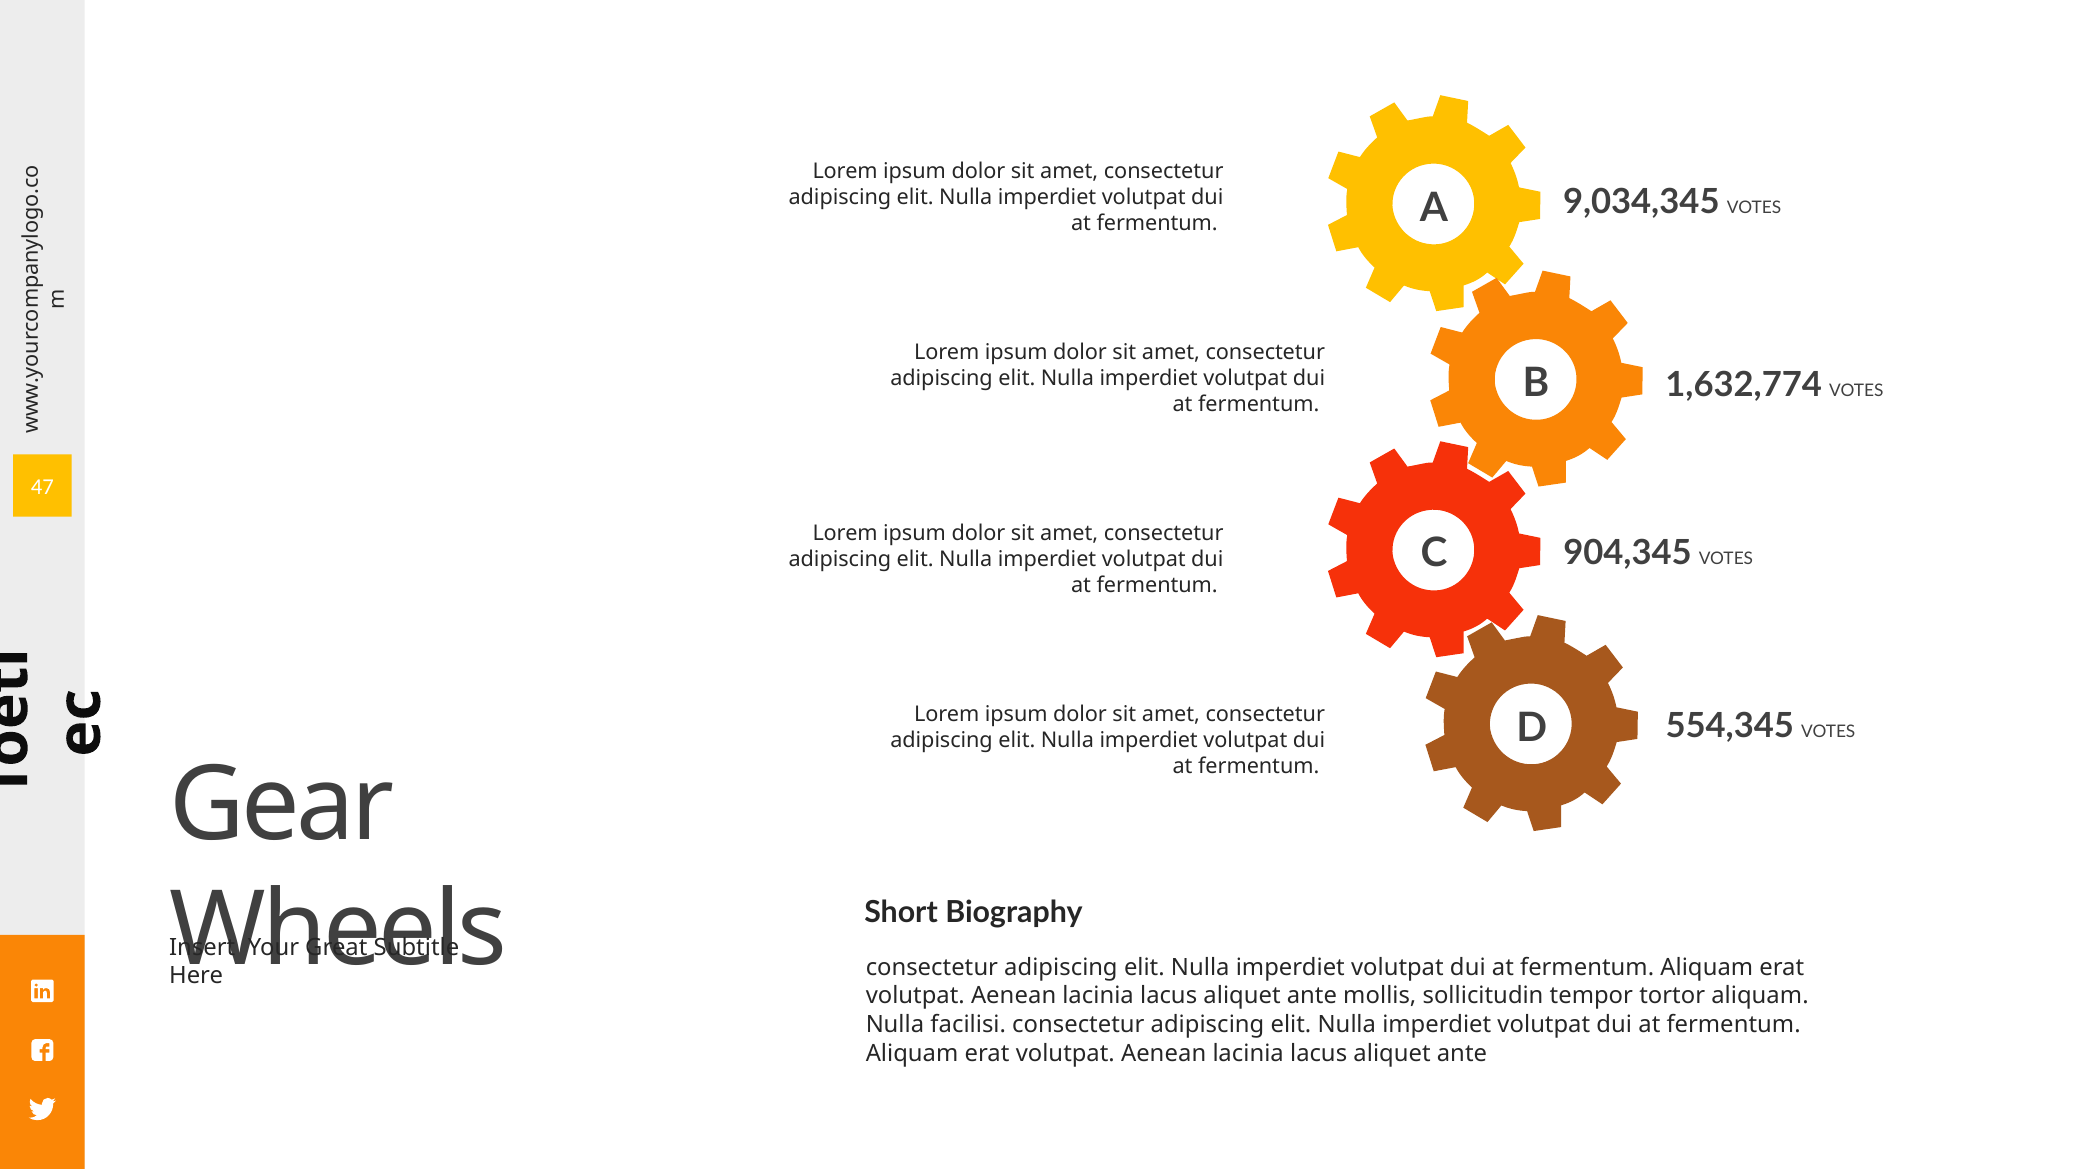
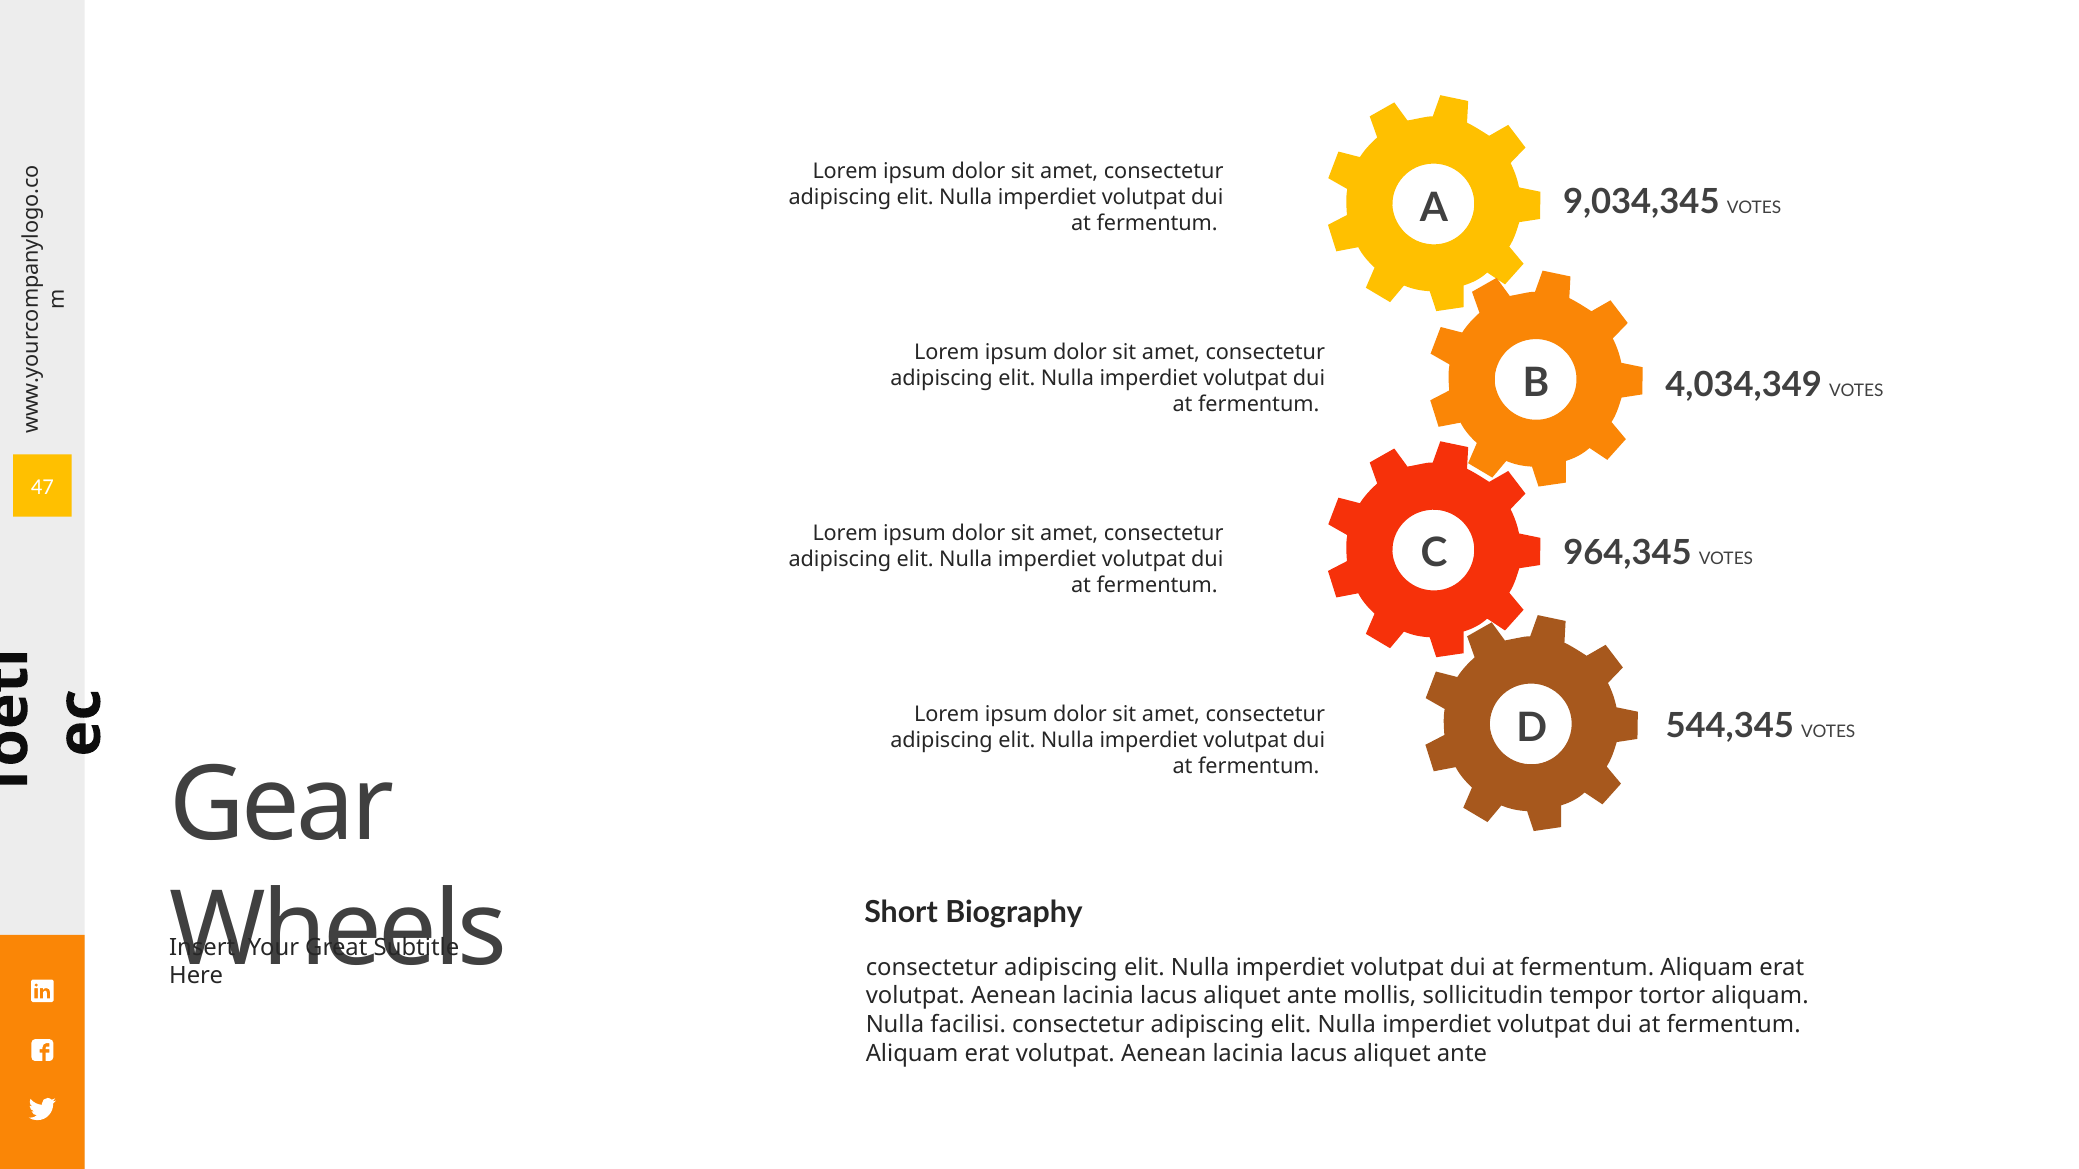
1,632,774: 1,632,774 -> 4,034,349
904,345: 904,345 -> 964,345
554,345: 554,345 -> 544,345
